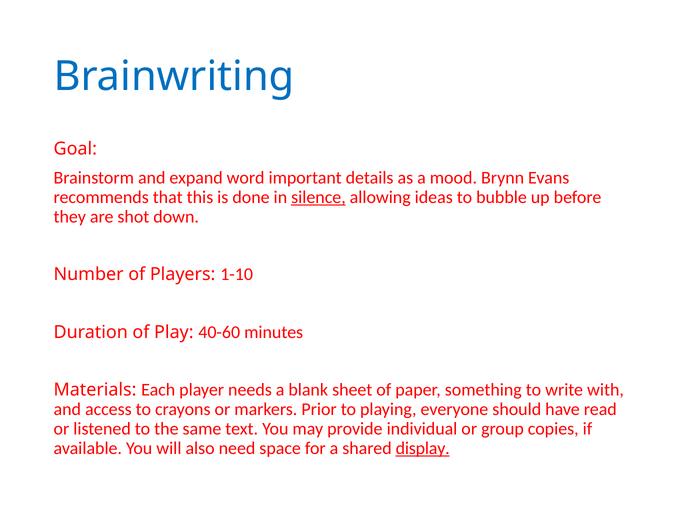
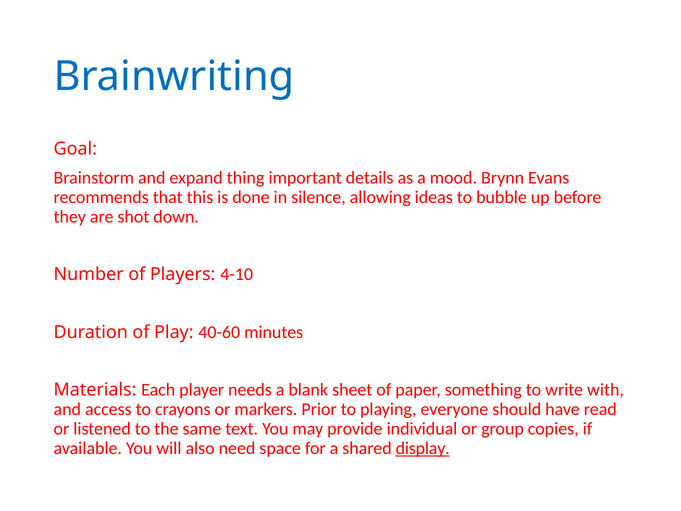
word: word -> thing
silence underline: present -> none
1-10: 1-10 -> 4-10
